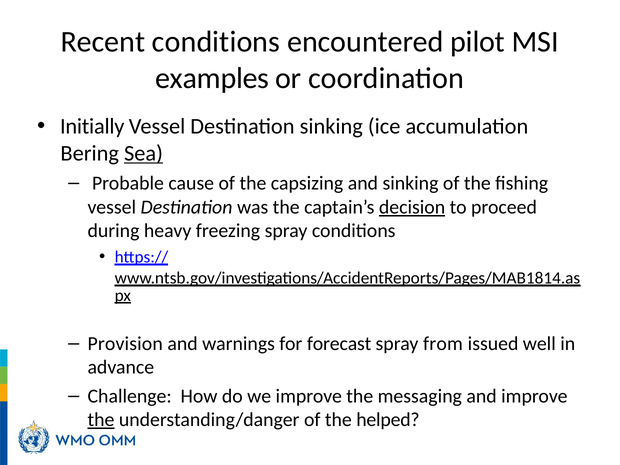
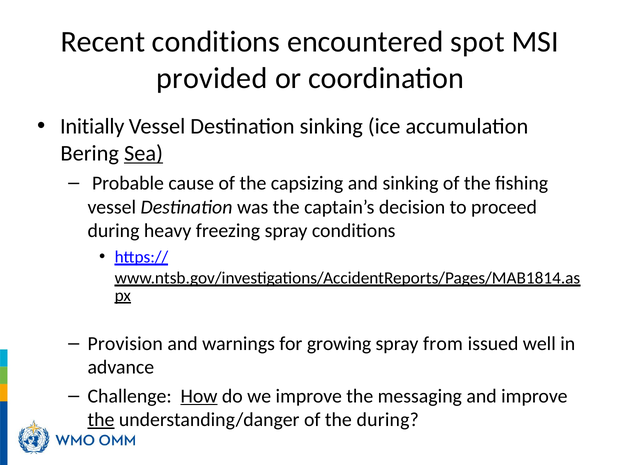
pilot: pilot -> spot
examples: examples -> provided
decision underline: present -> none
forecast: forecast -> growing
How underline: none -> present
the helped: helped -> during
